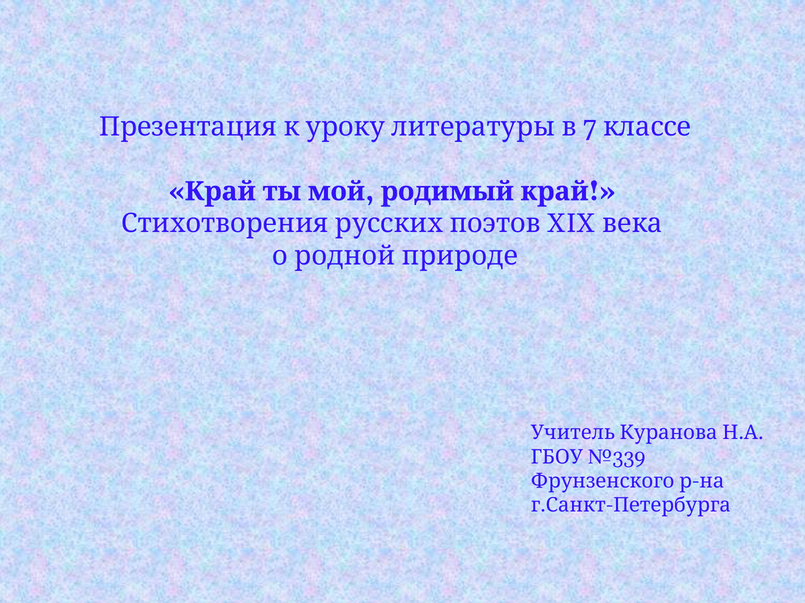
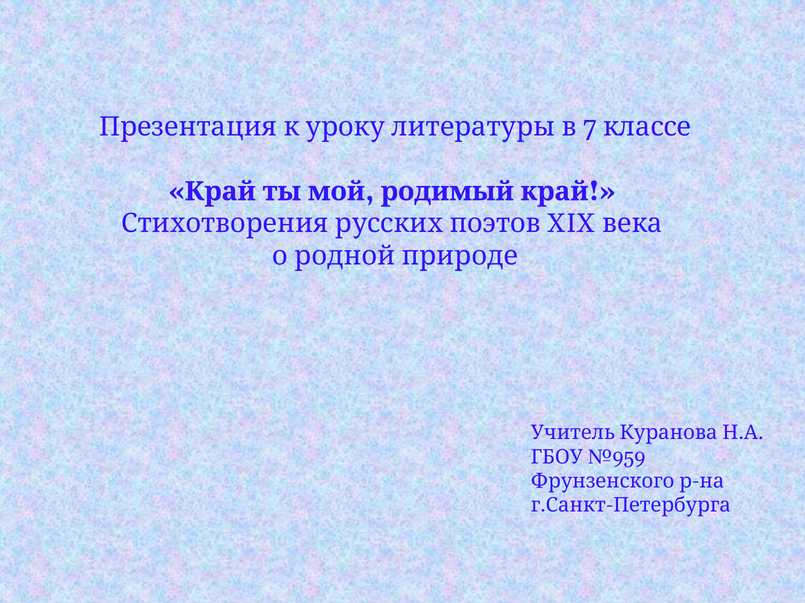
№339: №339 -> №959
